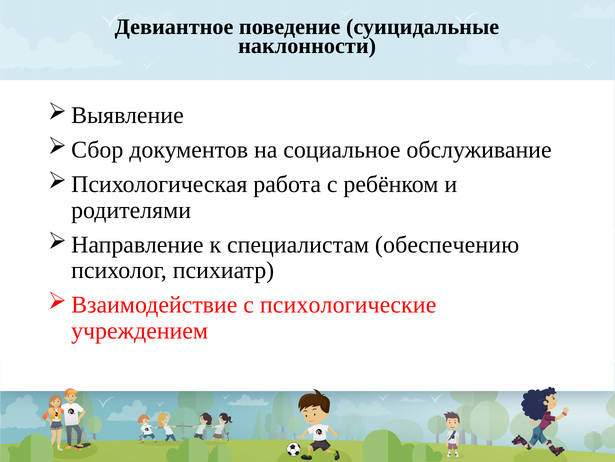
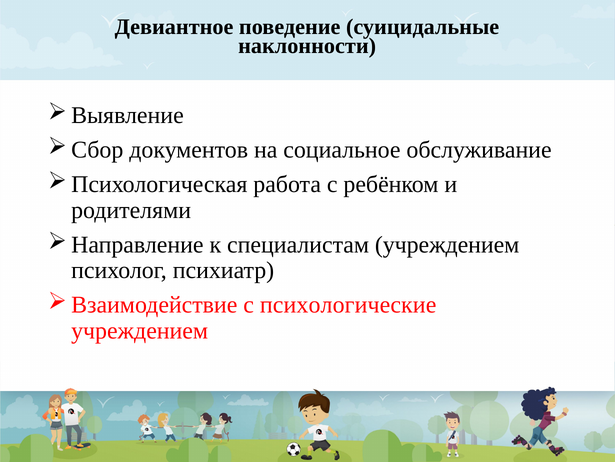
специалистам обеспечению: обеспечению -> учреждением
